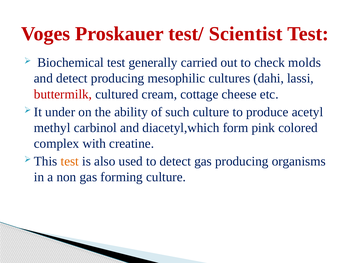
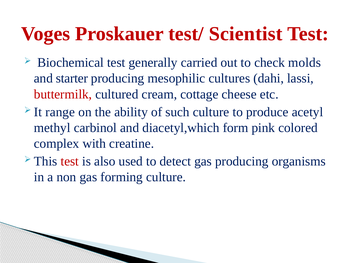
and detect: detect -> starter
under: under -> range
test at (70, 161) colour: orange -> red
